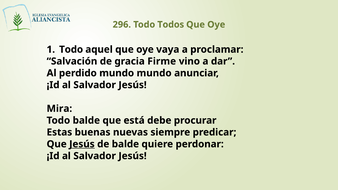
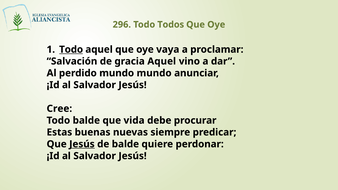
Todo at (71, 49) underline: none -> present
gracia Firme: Firme -> Aquel
Mira: Mira -> Cree
está: está -> vida
